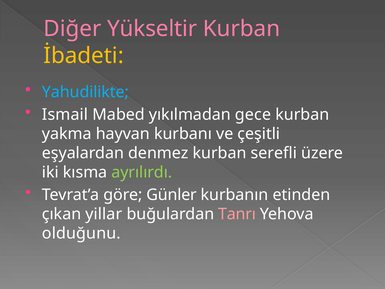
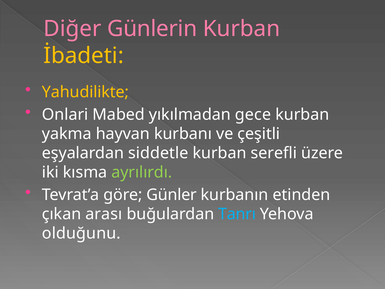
Yükseltir: Yükseltir -> Günlerin
Yahudilikte colour: light blue -> yellow
Ismail: Ismail -> Onlari
denmez: denmez -> siddetle
yillar: yillar -> arası
Tanrı colour: pink -> light blue
